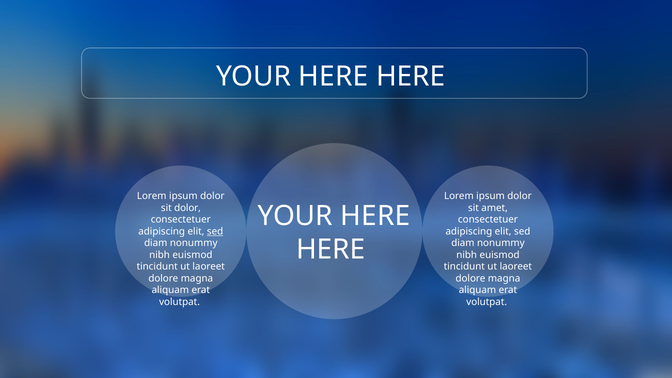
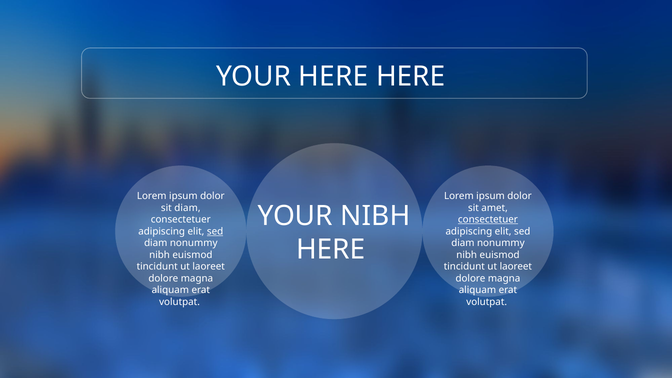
sit dolor: dolor -> diam
HERE at (375, 216): HERE -> NIBH
consectetuer at (488, 220) underline: none -> present
